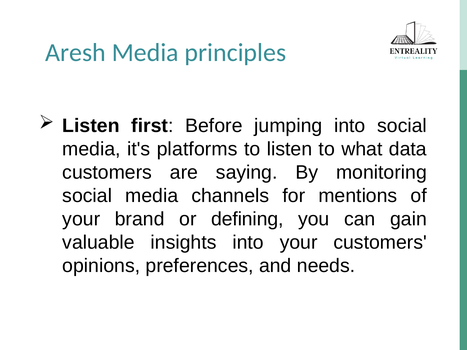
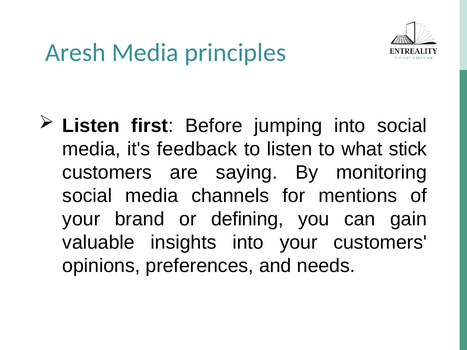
platforms: platforms -> feedback
data: data -> stick
